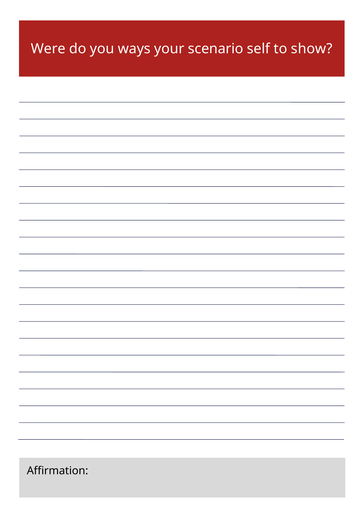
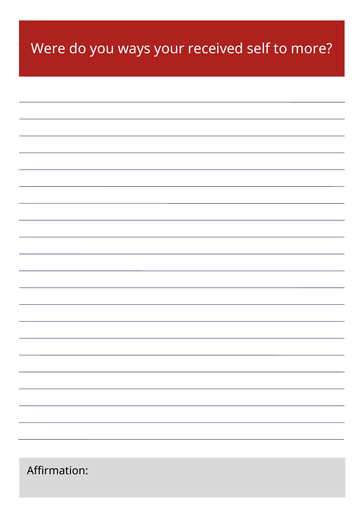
scenario: scenario -> received
show: show -> more
